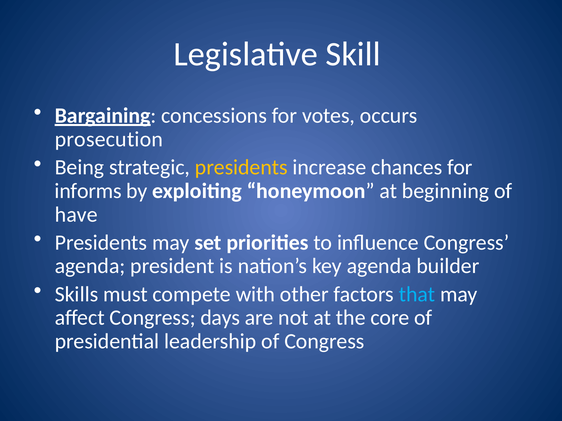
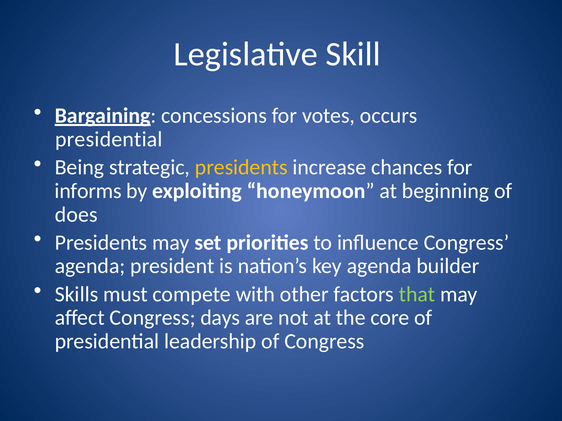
prosecution at (109, 139): prosecution -> presidential
have: have -> does
that colour: light blue -> light green
